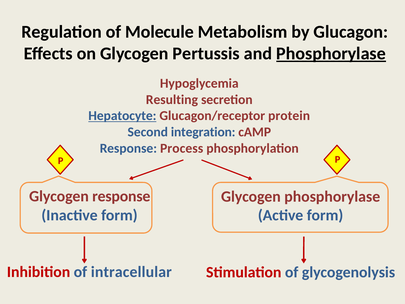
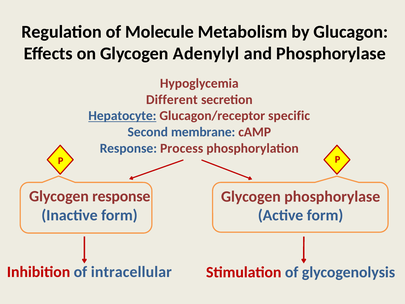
Pertussis: Pertussis -> Adenylyl
Phosphorylase at (331, 54) underline: present -> none
Resulting: Resulting -> Different
protein: protein -> specific
integration: integration -> membrane
